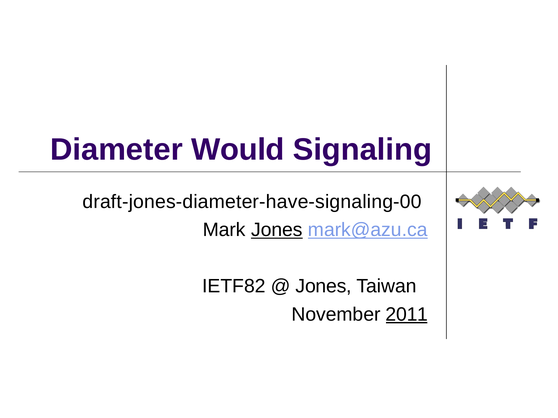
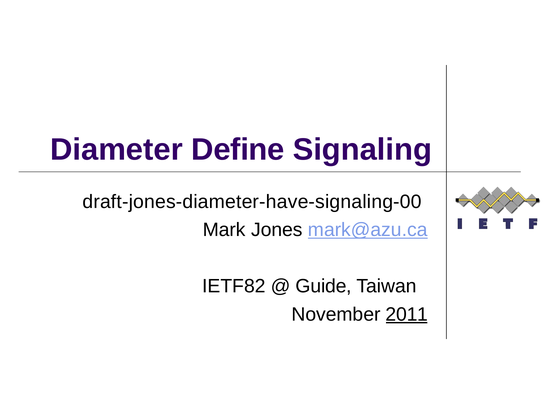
Would: Would -> Define
Jones at (277, 230) underline: present -> none
Jones at (324, 286): Jones -> Guide
